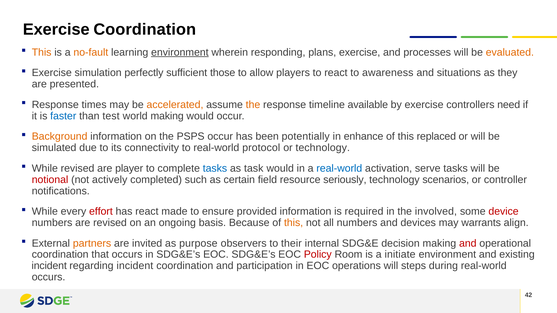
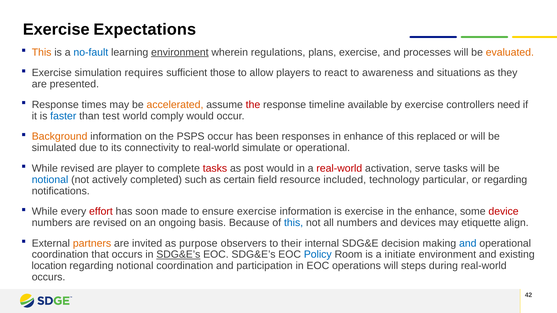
Exercise Coordination: Coordination -> Expectations
no-fault colour: orange -> blue
responding: responding -> regulations
perfectly: perfectly -> requires
the at (253, 105) colour: orange -> red
world making: making -> comply
potentially: potentially -> responses
protocol: protocol -> simulate
or technology: technology -> operational
tasks at (215, 169) colour: blue -> red
task: task -> post
real-world at (339, 169) colour: blue -> red
notional at (50, 180) colour: red -> blue
seriously: seriously -> included
scenarios: scenarios -> particular
or controller: controller -> regarding
has react: react -> soon
ensure provided: provided -> exercise
is required: required -> exercise
the involved: involved -> enhance
this at (294, 223) colour: orange -> blue
warrants: warrants -> etiquette
and at (468, 244) colour: red -> blue
SDG&E’s at (178, 255) underline: none -> present
Policy colour: red -> blue
incident at (49, 266): incident -> location
regarding incident: incident -> notional
